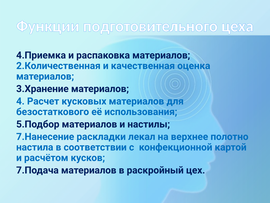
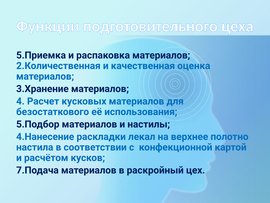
4.Приемка: 4.Приемка -> 5.Приемка
7.Нанесение: 7.Нанесение -> 4.Нанесение
